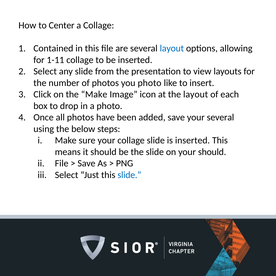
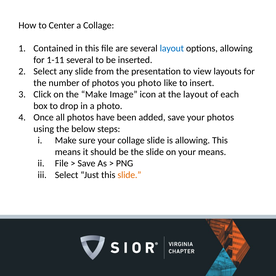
1-11 collage: collage -> several
your several: several -> photos
is inserted: inserted -> allowing
your should: should -> means
slide at (129, 175) colour: blue -> orange
